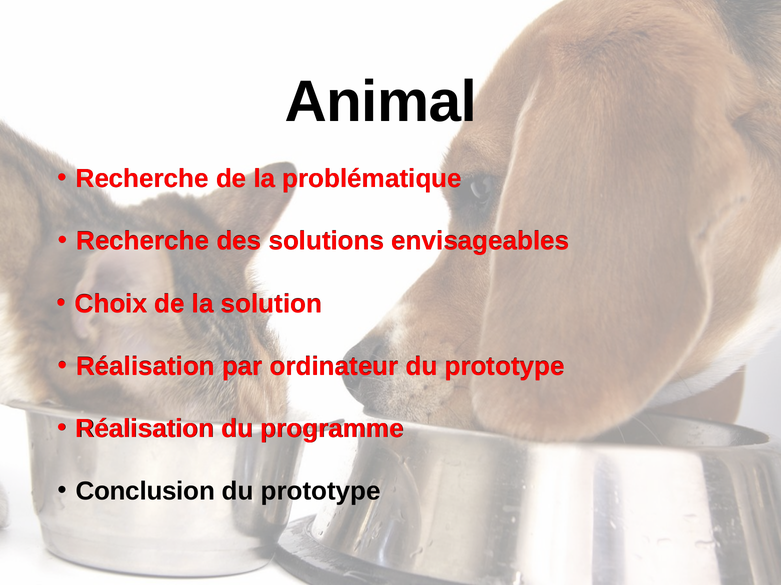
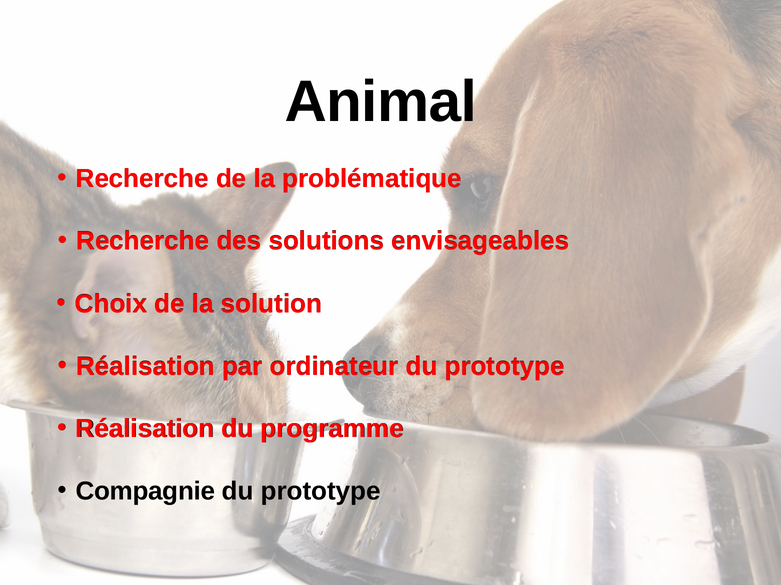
Conclusion: Conclusion -> Compagnie
